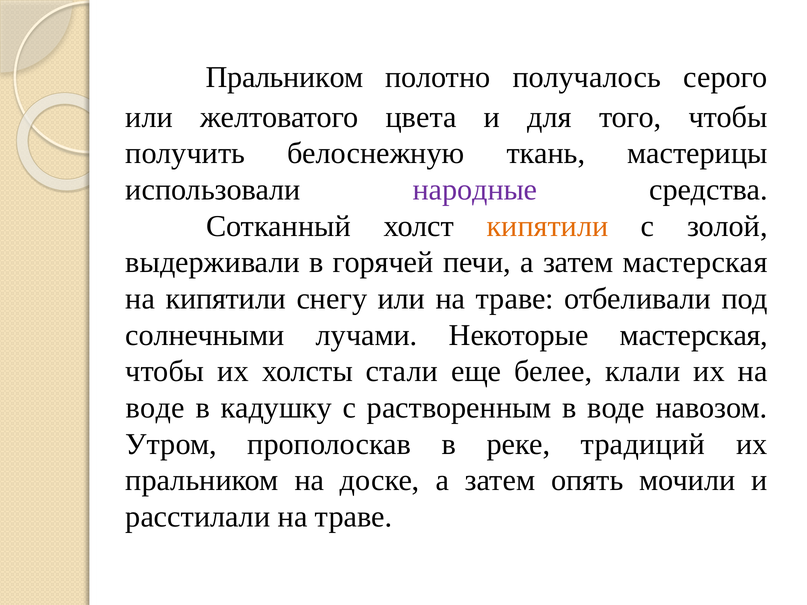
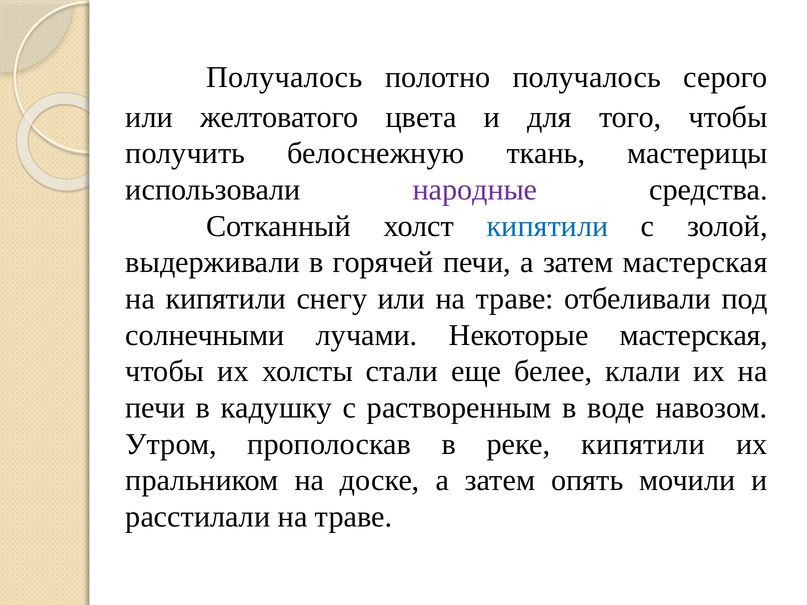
Пральником at (285, 77): Пральником -> Получалось
кипятили at (548, 226) colour: orange -> blue
воде at (155, 408): воде -> печи
реке традиций: традиций -> кипятили
